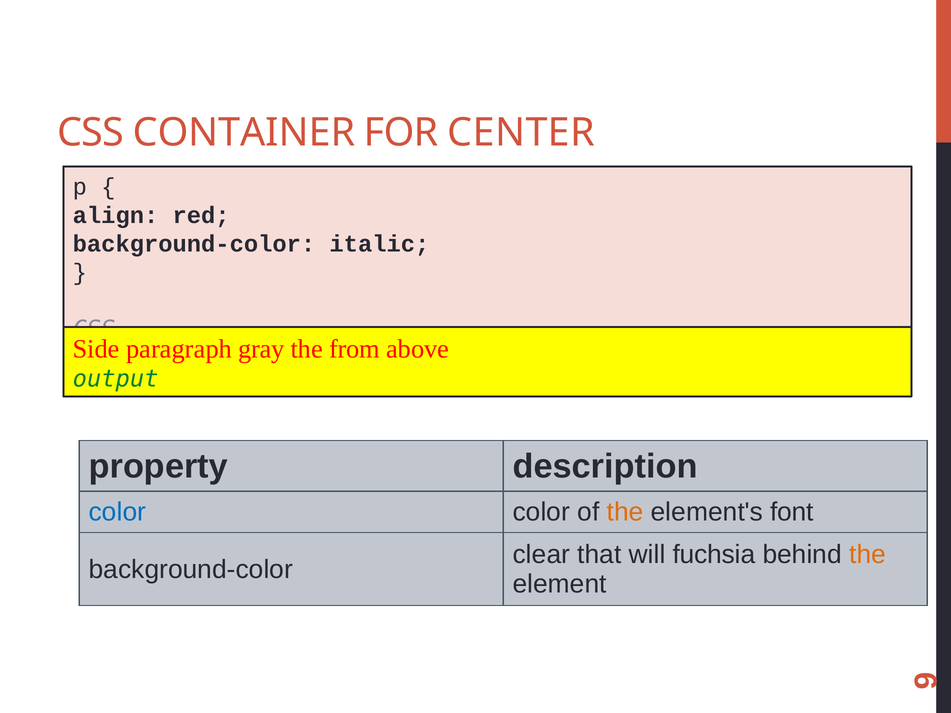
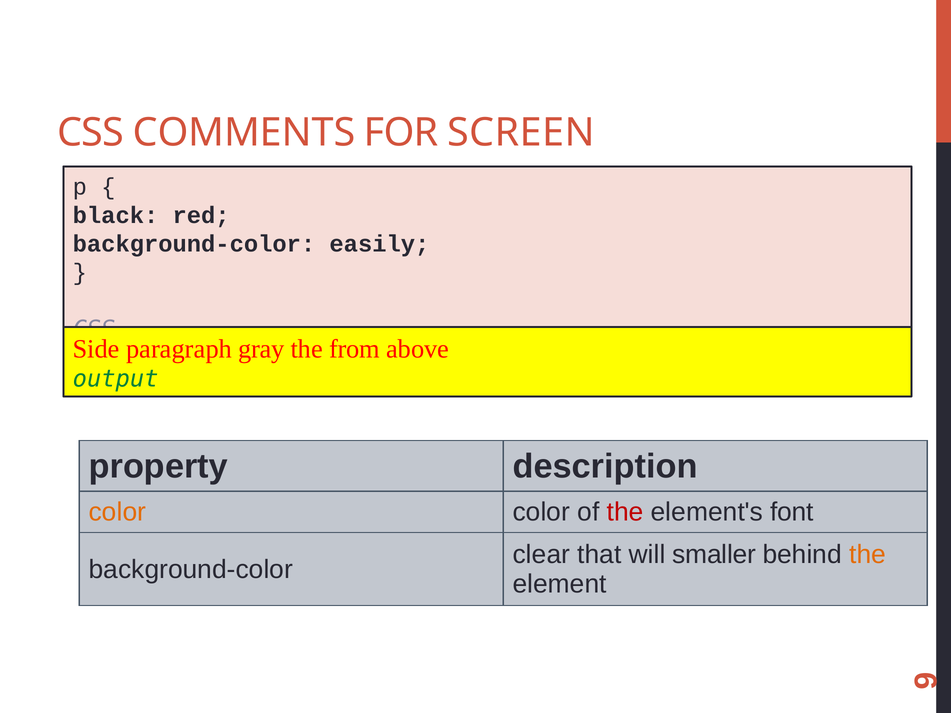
CONTAINER: CONTAINER -> COMMENTS
CENTER: CENTER -> SCREEN
align: align -> black
italic: italic -> easily
color at (117, 512) colour: blue -> orange
the at (625, 512) colour: orange -> red
fuchsia: fuchsia -> smaller
